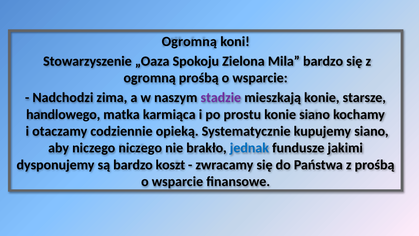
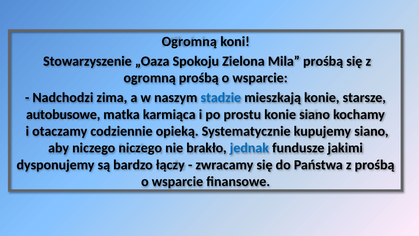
Mila bardzo: bardzo -> prośbą
stadzie colour: purple -> blue
handlowego: handlowego -> autobusowe
koszt: koszt -> łączy
